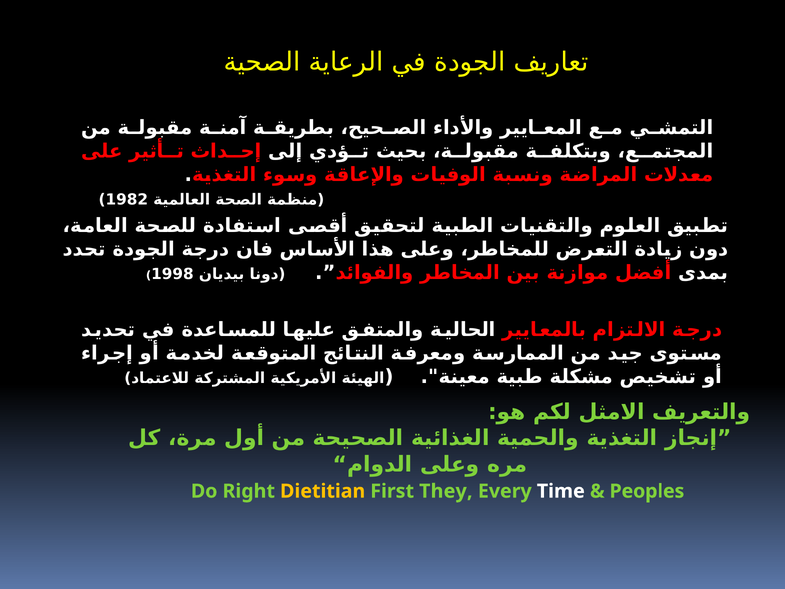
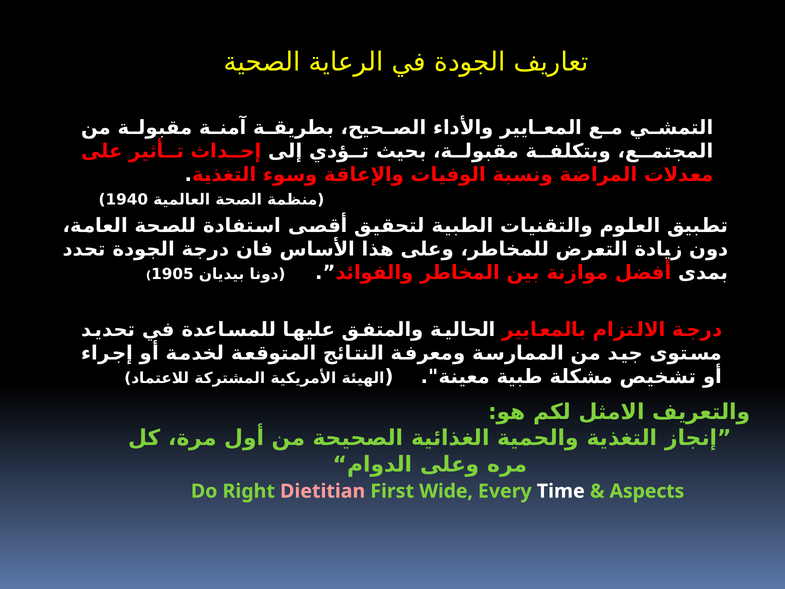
1982: 1982 -> 1940
1998: 1998 -> 1905
Dietitian colour: yellow -> pink
They: They -> Wide
Peoples: Peoples -> Aspects
